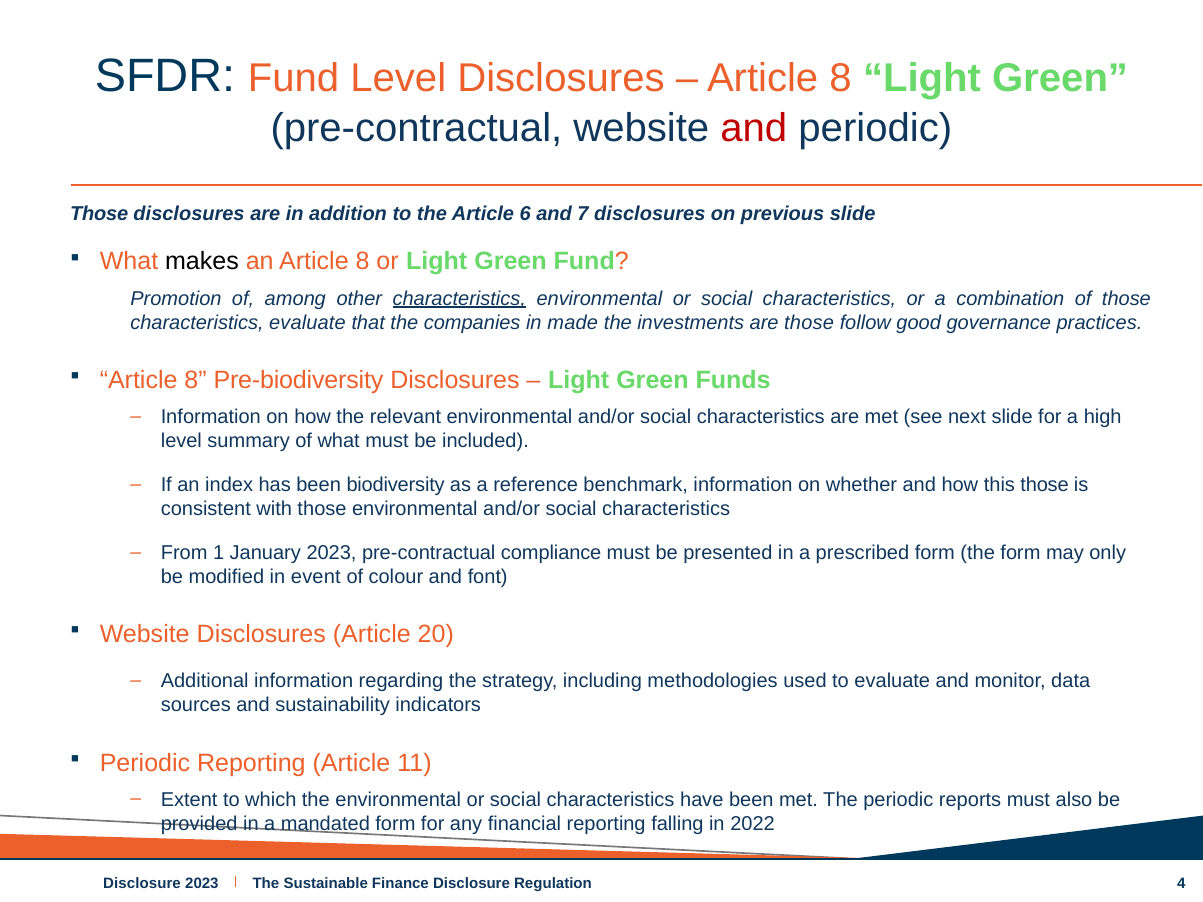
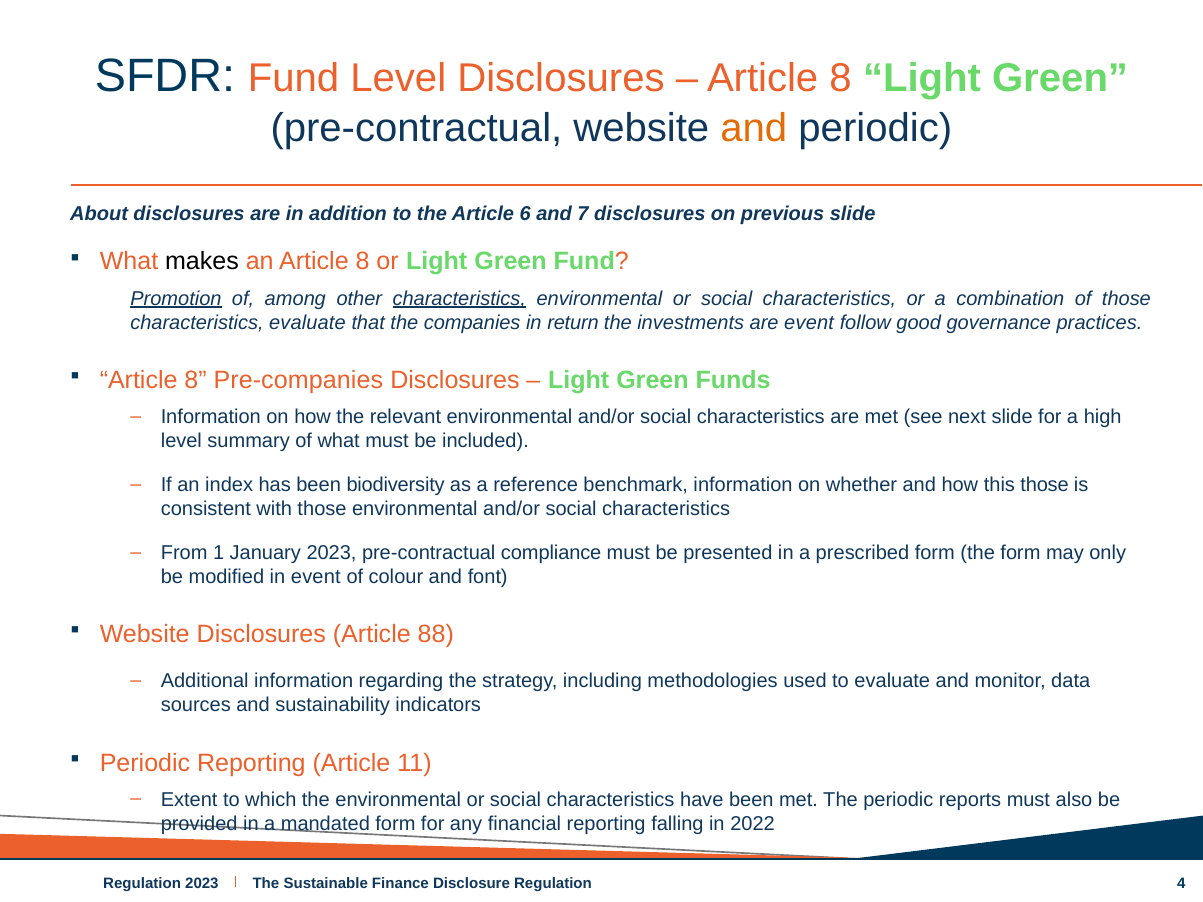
and at (754, 128) colour: red -> orange
Those at (99, 214): Those -> About
Promotion underline: none -> present
made: made -> return
are those: those -> event
Pre-biodiversity: Pre-biodiversity -> Pre-companies
20: 20 -> 88
Disclosure at (142, 884): Disclosure -> Regulation
